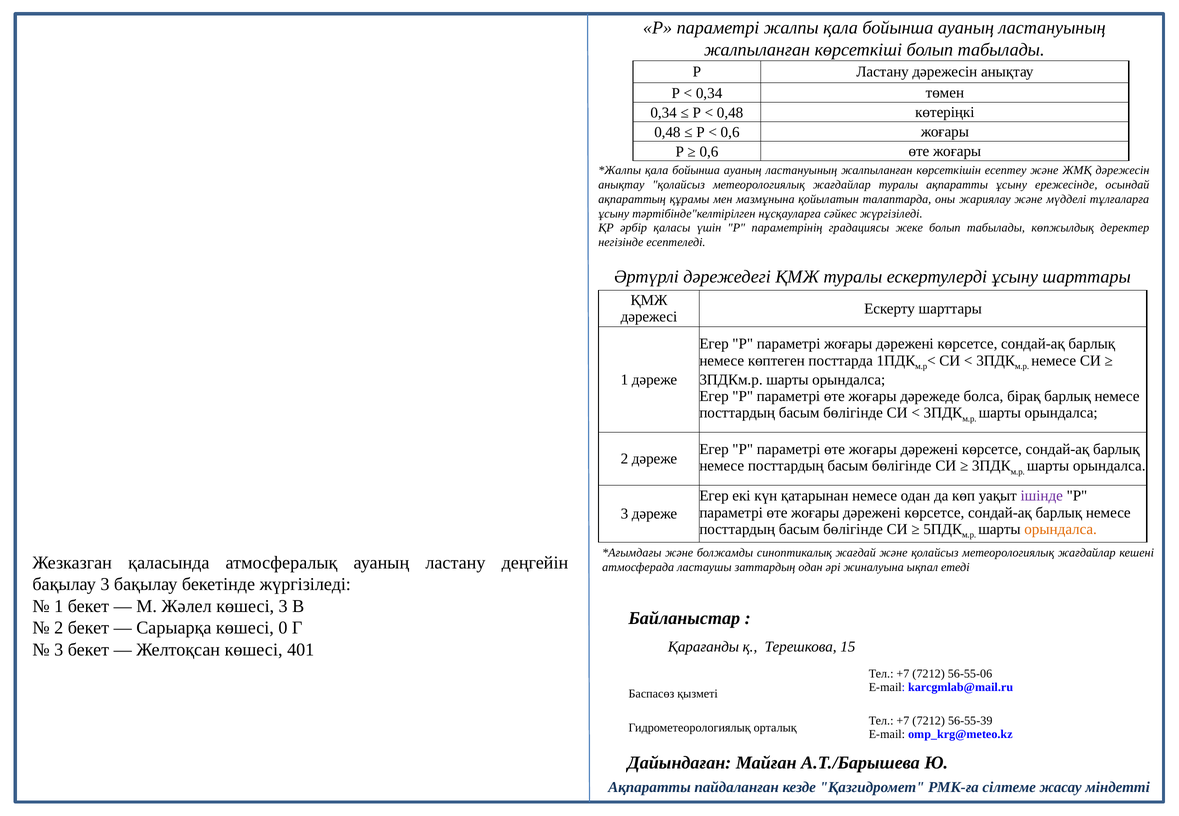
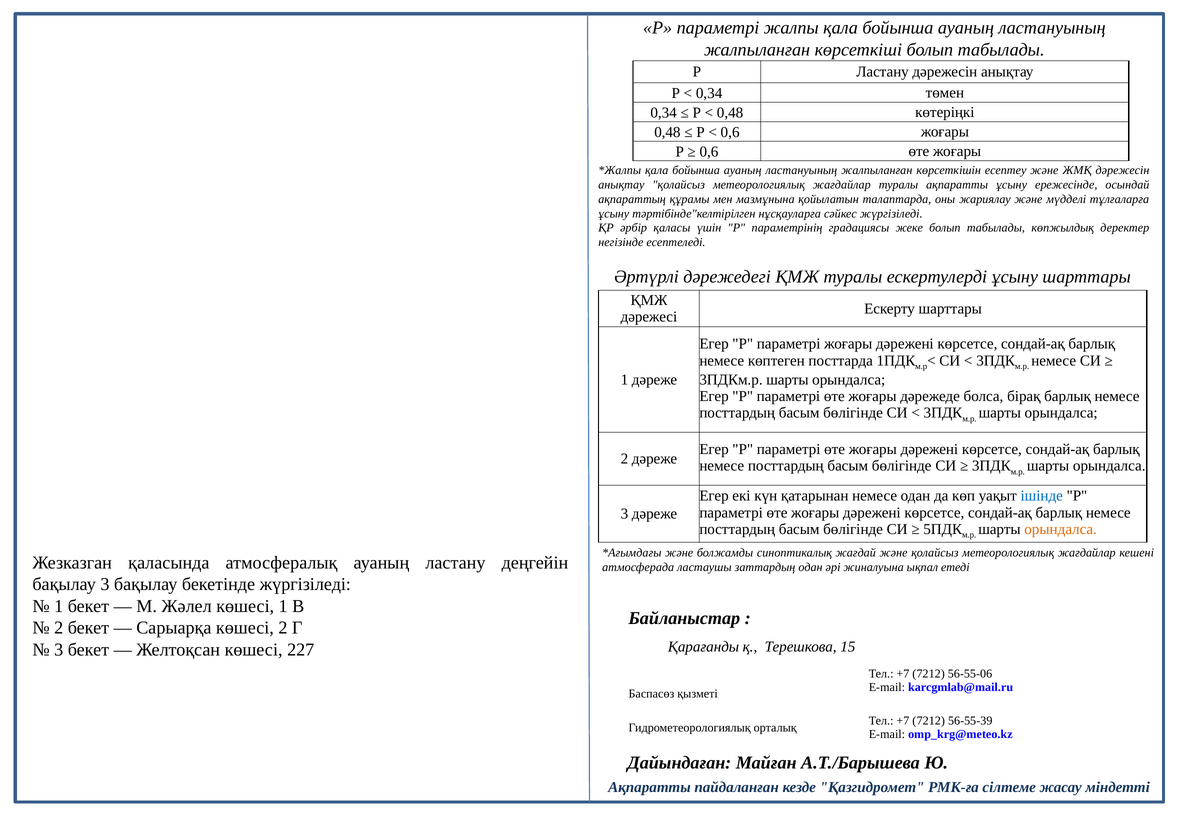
ішінде colour: purple -> blue
көшесі 3: 3 -> 1
көшесі 0: 0 -> 2
401: 401 -> 227
